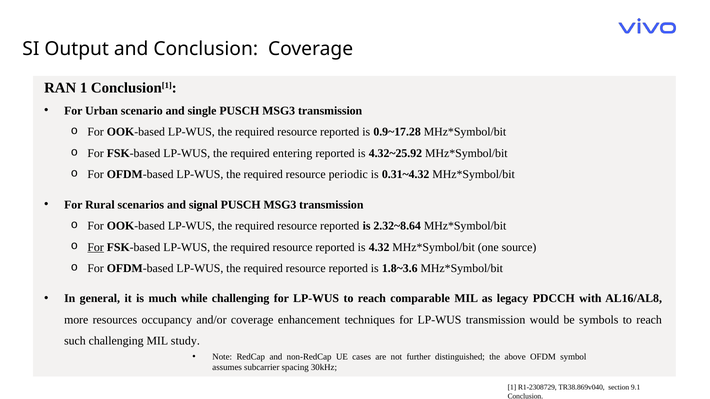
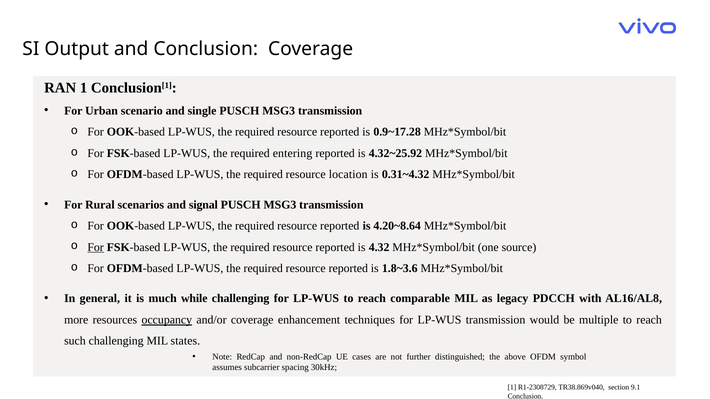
periodic: periodic -> location
2.32~8.64: 2.32~8.64 -> 4.20~8.64
occupancy underline: none -> present
symbols: symbols -> multiple
study: study -> states
